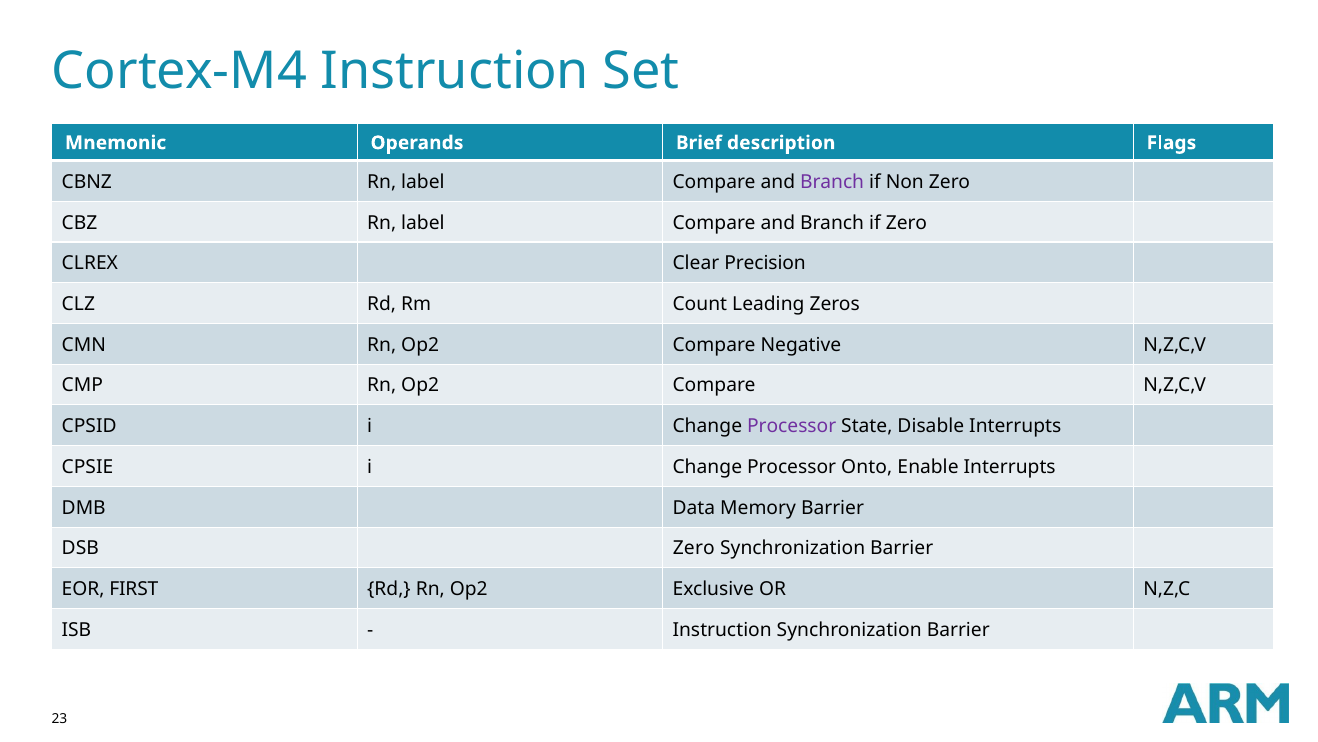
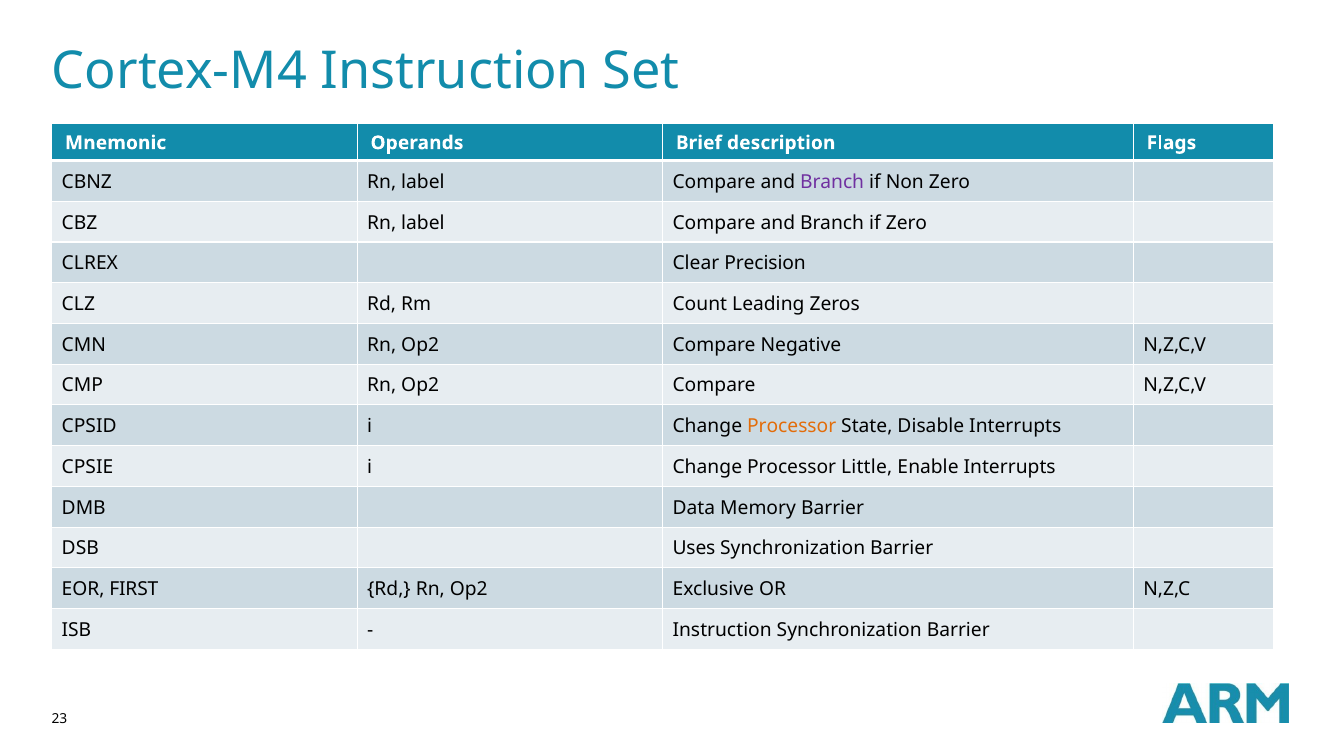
Processor at (792, 426) colour: purple -> orange
Onto: Onto -> Little
DSB Zero: Zero -> Uses
